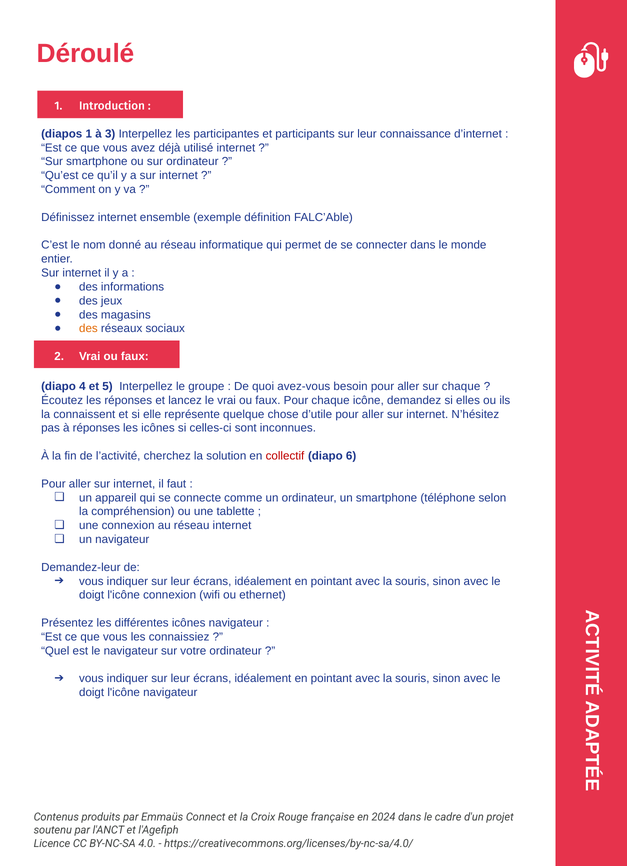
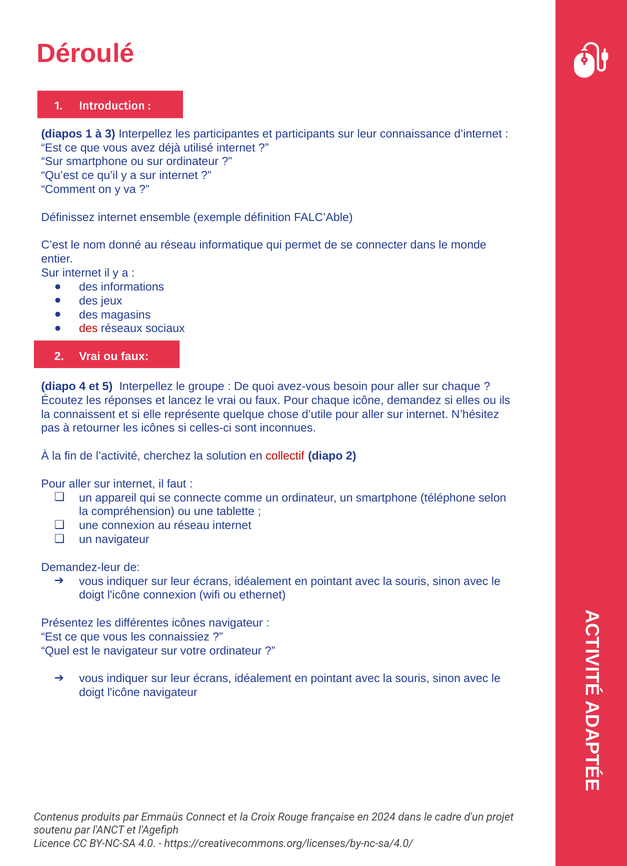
des at (88, 329) colour: orange -> red
à réponses: réponses -> retourner
diapo 6: 6 -> 2
